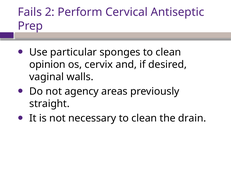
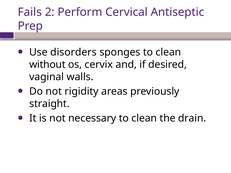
particular: particular -> disorders
opinion: opinion -> without
agency: agency -> rigidity
